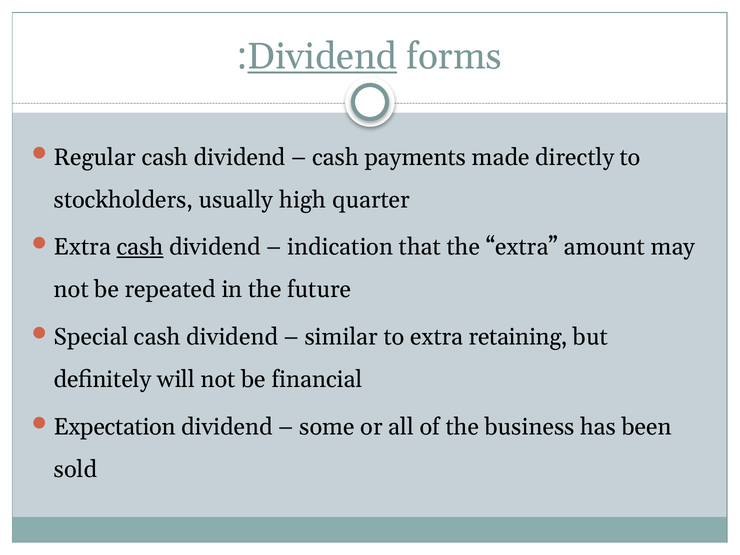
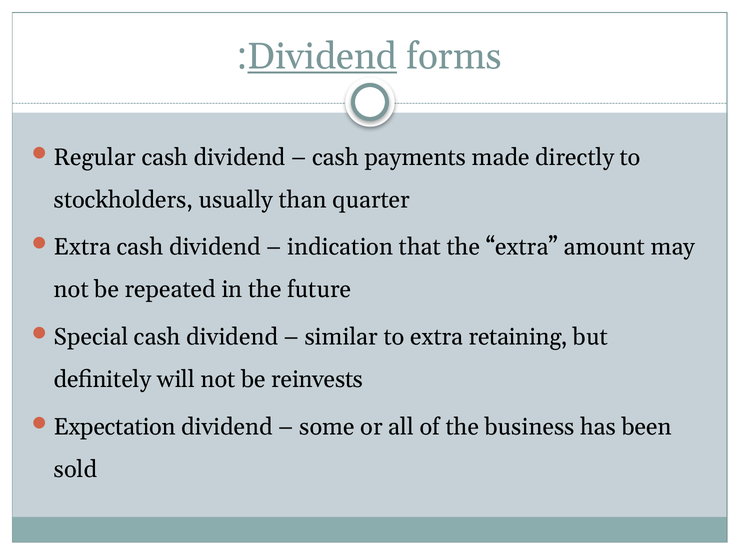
high: high -> than
cash at (140, 247) underline: present -> none
financial: financial -> reinvests
